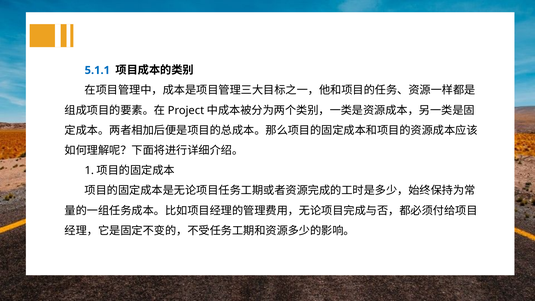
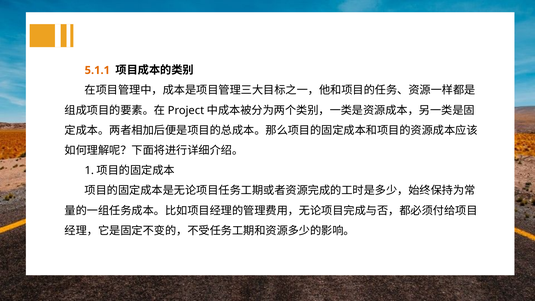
5.1.1 colour: blue -> orange
